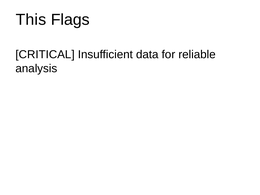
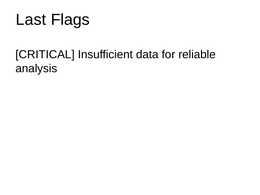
This: This -> Last
